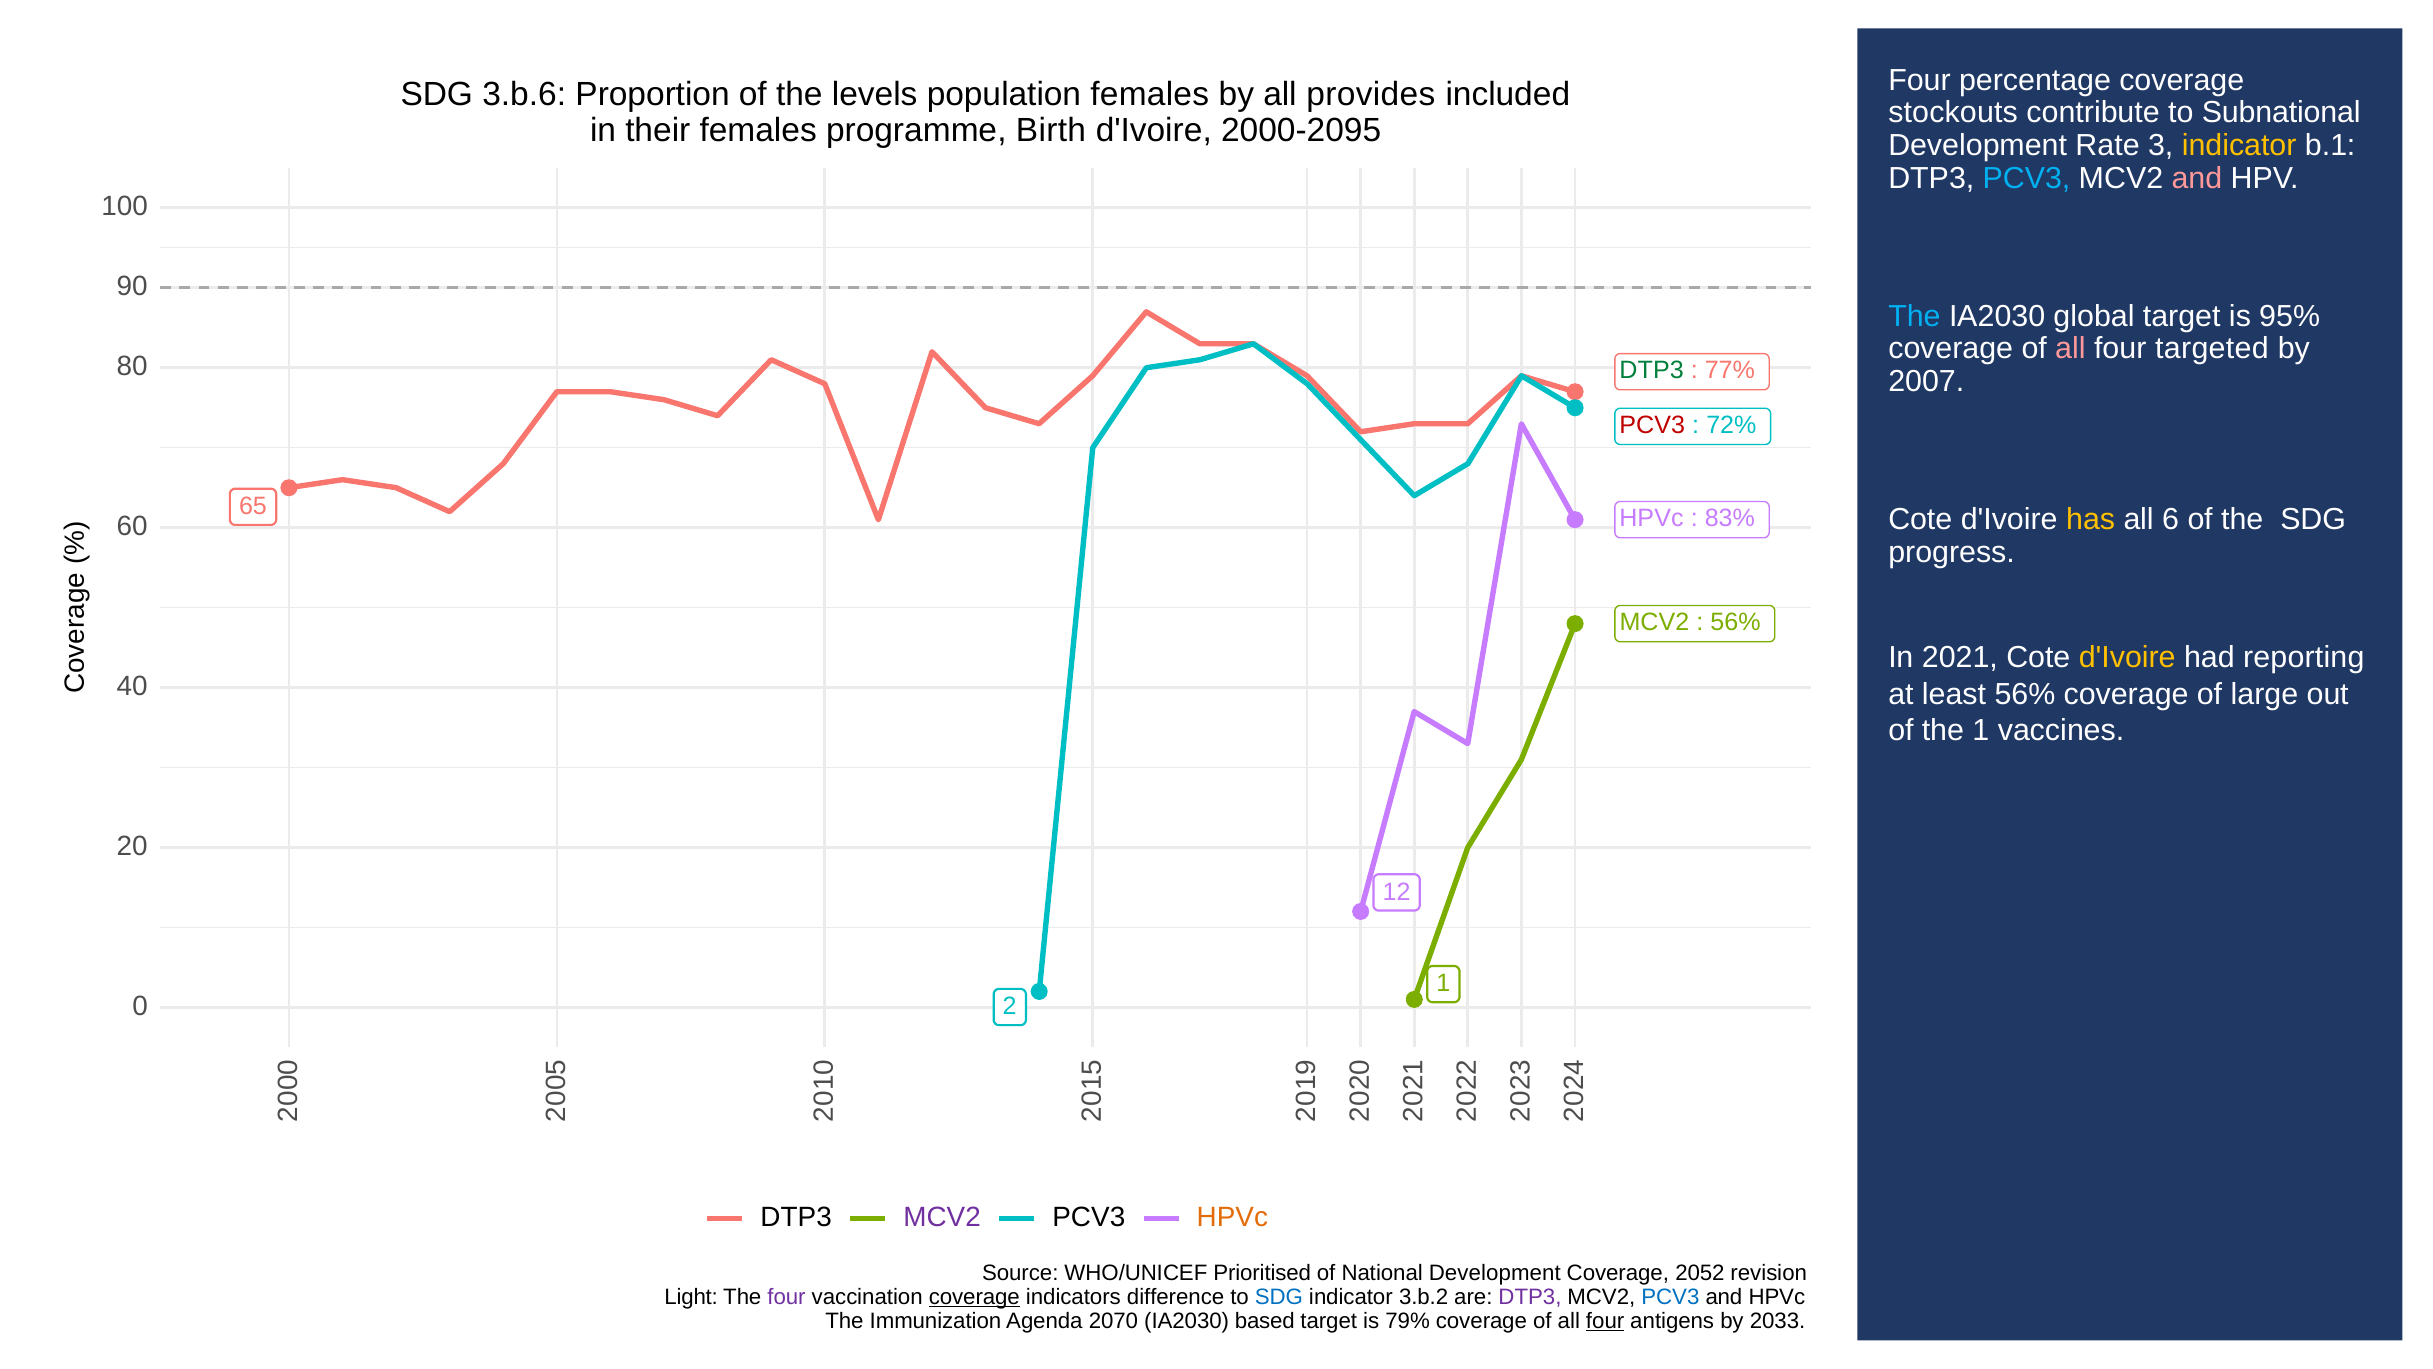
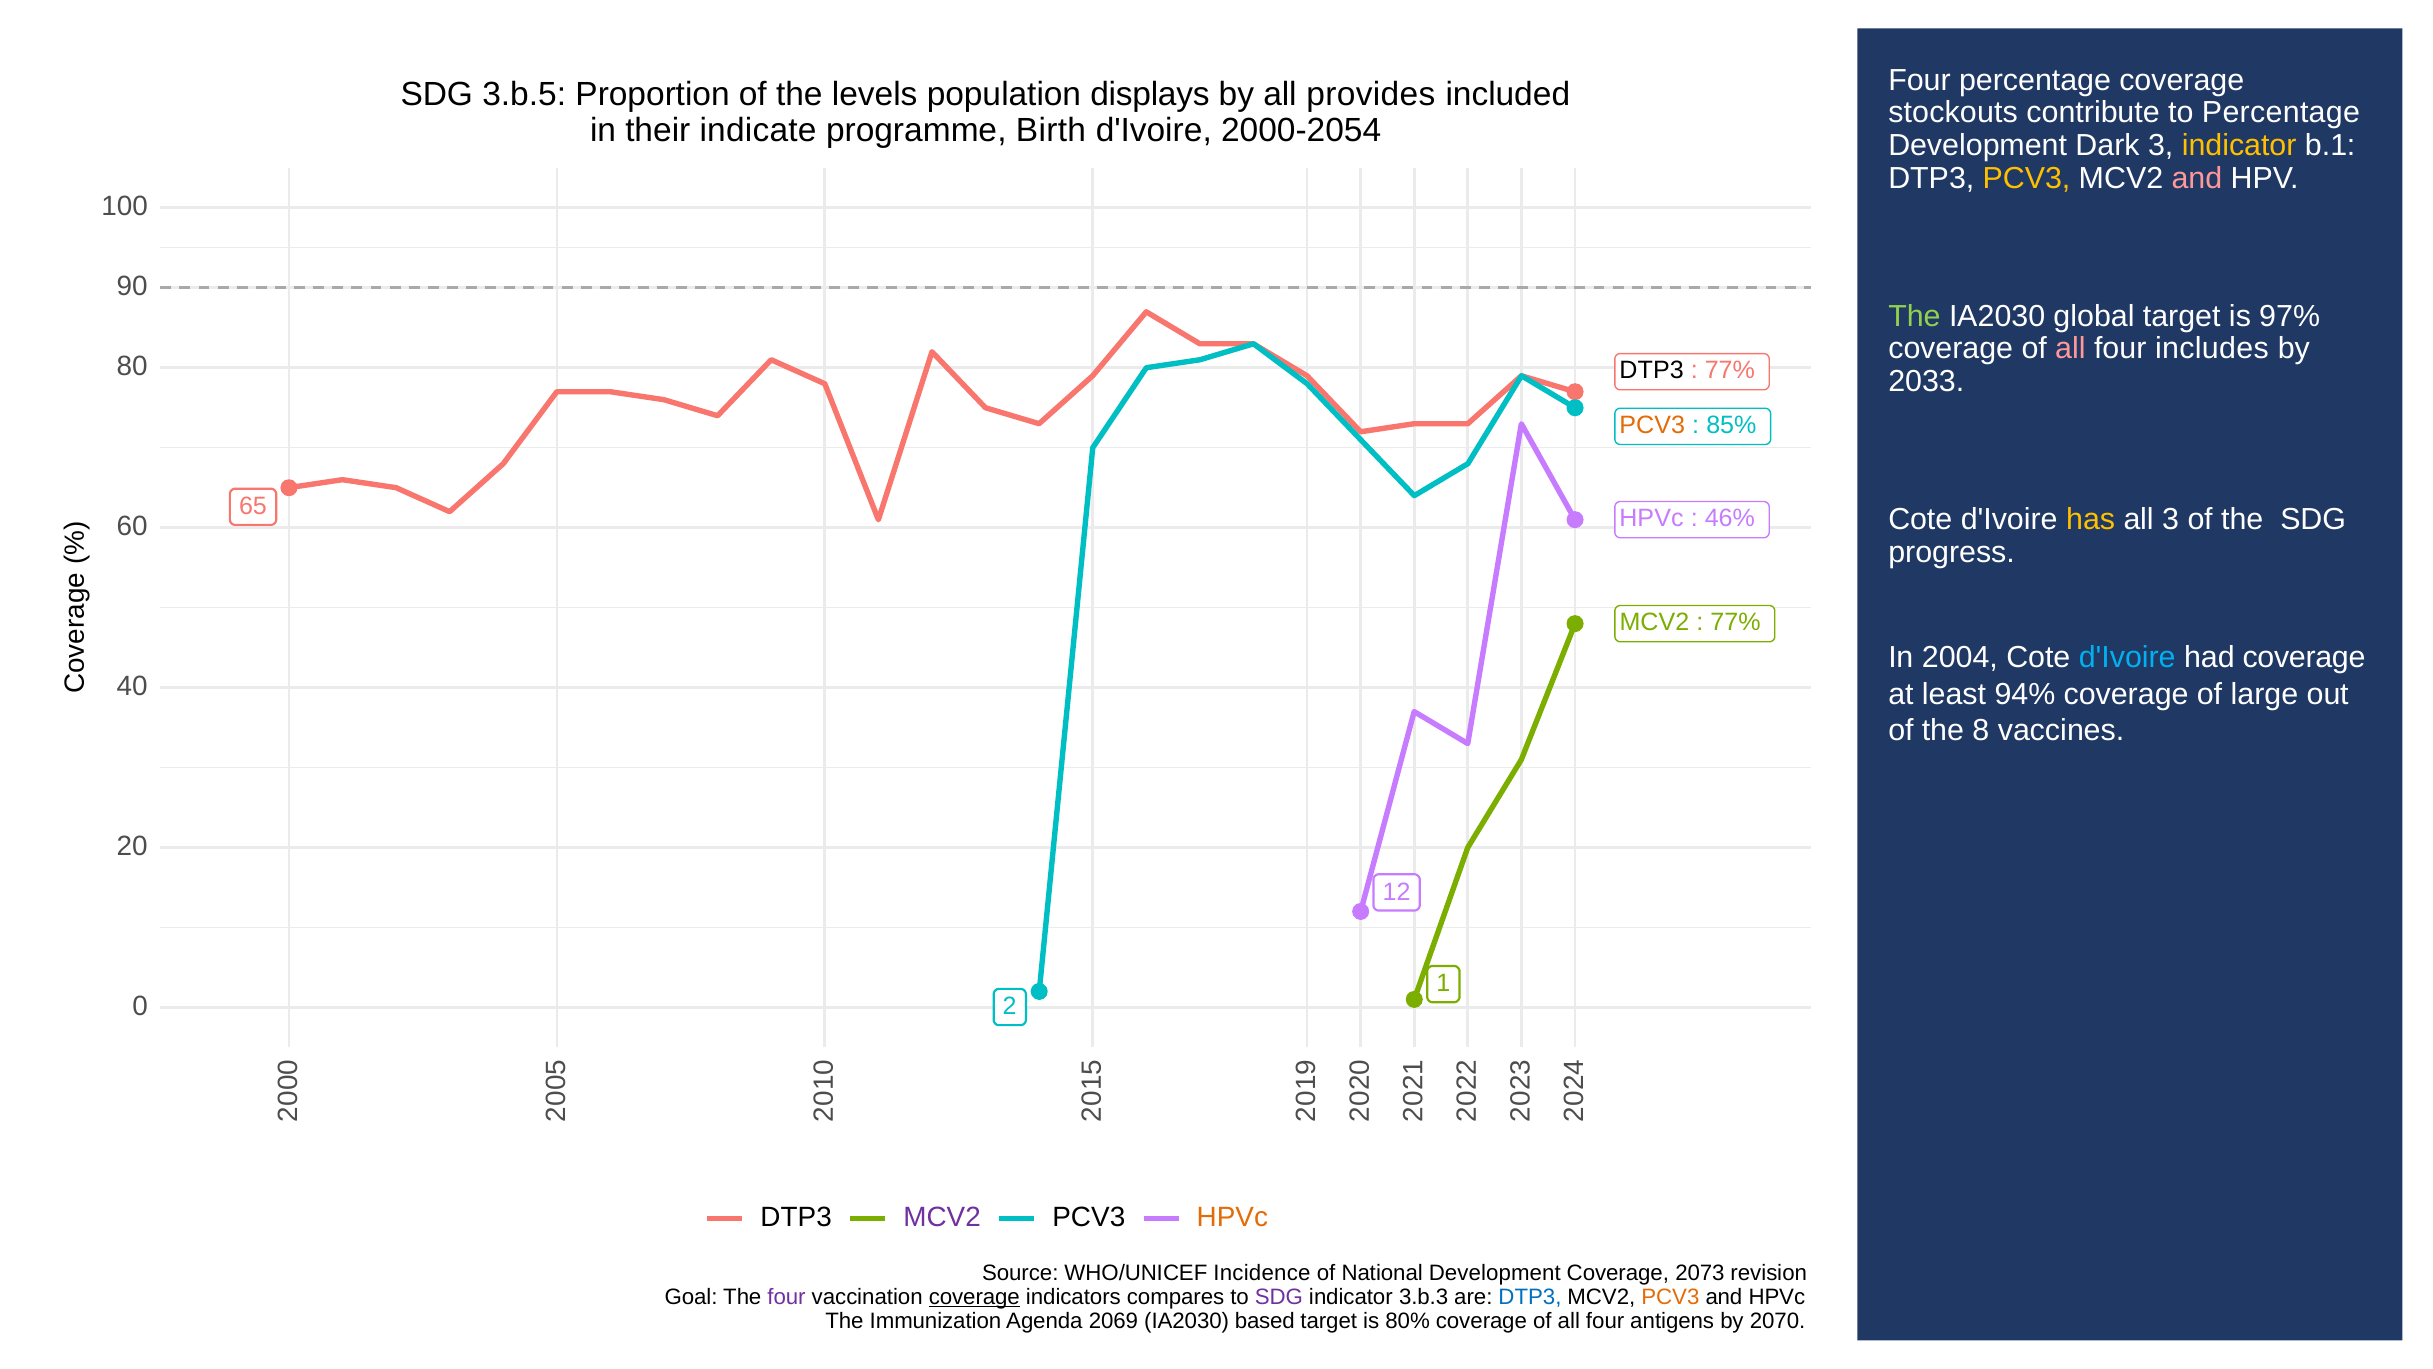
3.b.6: 3.b.6 -> 3.b.5
population females: females -> displays
to Subnational: Subnational -> Percentage
their females: females -> indicate
2000-2095: 2000-2095 -> 2000-2054
Rate: Rate -> Dark
PCV3 at (2027, 178) colour: light blue -> yellow
The at (1914, 316) colour: light blue -> light green
95%: 95% -> 97%
targeted: targeted -> includes
DTP3 at (1652, 370) colour: green -> black
2007: 2007 -> 2033
PCV3 at (1652, 425) colour: red -> orange
72%: 72% -> 85%
all 6: 6 -> 3
83%: 83% -> 46%
56% at (1735, 622): 56% -> 77%
2021: 2021 -> 2004
d'Ivoire at (2127, 658) colour: yellow -> light blue
had reporting: reporting -> coverage
least 56%: 56% -> 94%
the 1: 1 -> 8
Prioritised: Prioritised -> Incidence
2052: 2052 -> 2073
Light: Light -> Goal
difference: difference -> compares
SDG at (1279, 1296) colour: blue -> purple
3.b.2: 3.b.2 -> 3.b.3
DTP3 at (1530, 1296) colour: purple -> blue
PCV3 at (1670, 1296) colour: blue -> orange
2070: 2070 -> 2069
79%: 79% -> 80%
four at (1605, 1321) underline: present -> none
2033: 2033 -> 2070
